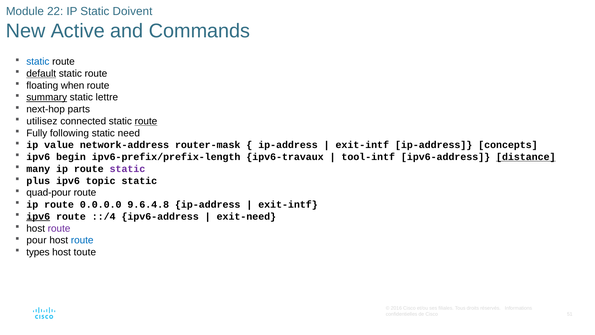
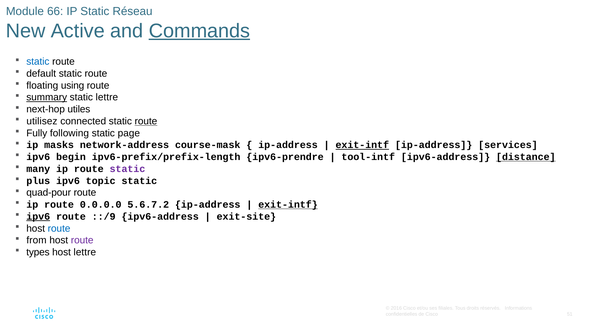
22: 22 -> 66
Doivent: Doivent -> Réseau
Commands underline: none -> present
default underline: present -> none
when: when -> using
parts: parts -> utiles
need: need -> page
value: value -> masks
router-mask: router-mask -> course-mask
exit-intf at (362, 145) underline: none -> present
concepts: concepts -> services
ipv6-travaux: ipv6-travaux -> ipv6-prendre
9.6.4.8: 9.6.4.8 -> 5.6.7.2
exit-intf at (288, 204) underline: none -> present
::/4: ::/4 -> ::/9
exit-need: exit-need -> exit-site
route at (59, 228) colour: purple -> blue
pour: pour -> from
route at (82, 240) colour: blue -> purple
host toute: toute -> lettre
